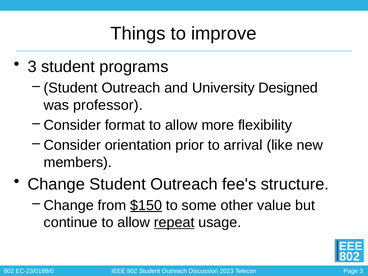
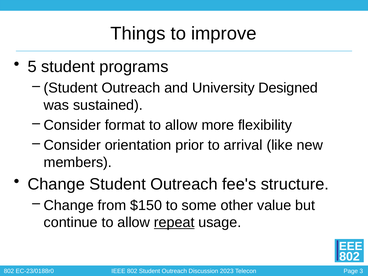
3 at (32, 67): 3 -> 5
professor: professor -> sustained
$150 underline: present -> none
